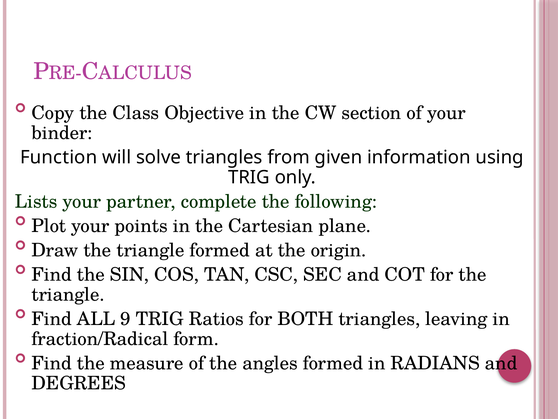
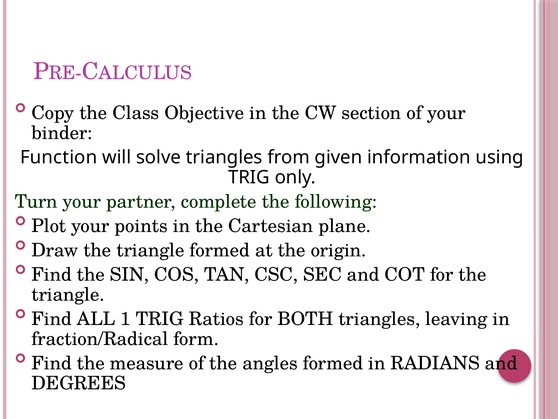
Lists: Lists -> Turn
9: 9 -> 1
